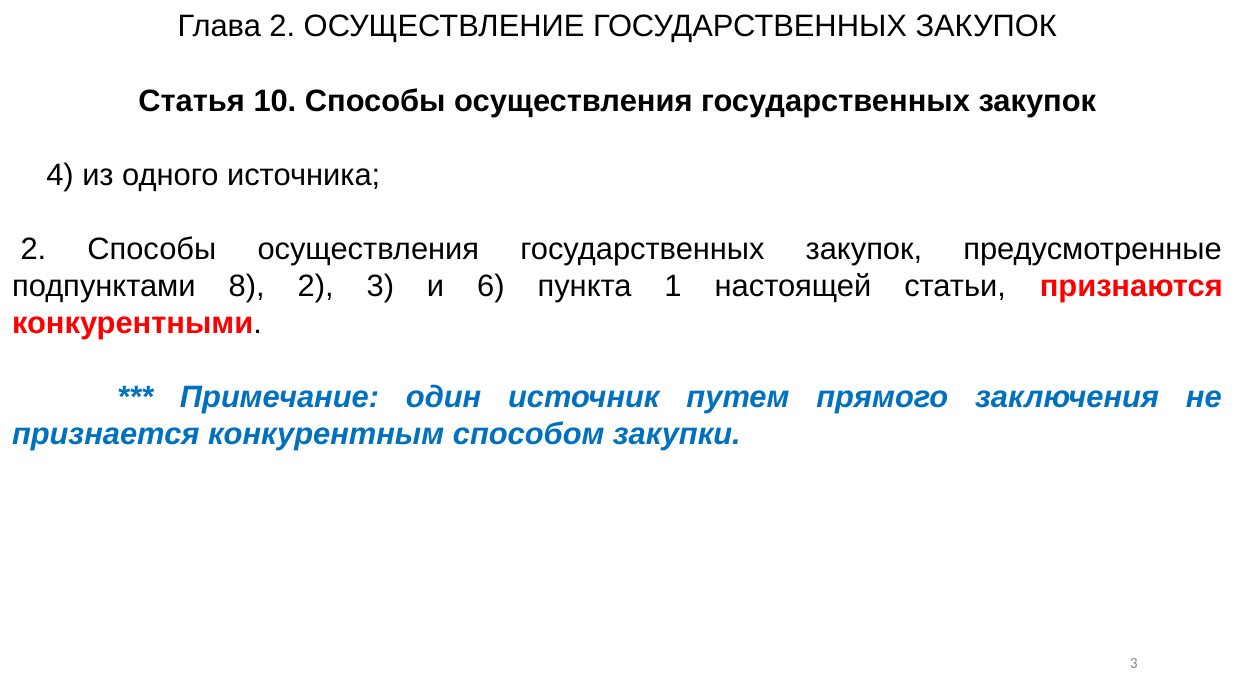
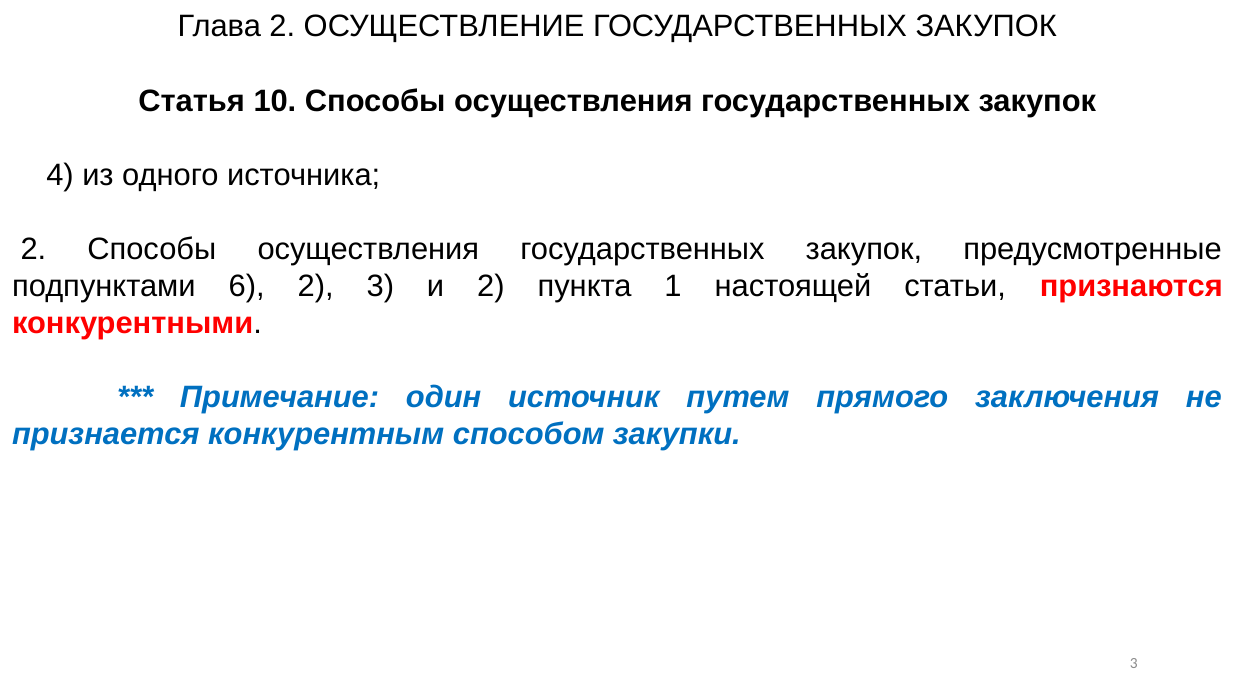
8: 8 -> 6
и 6: 6 -> 2
